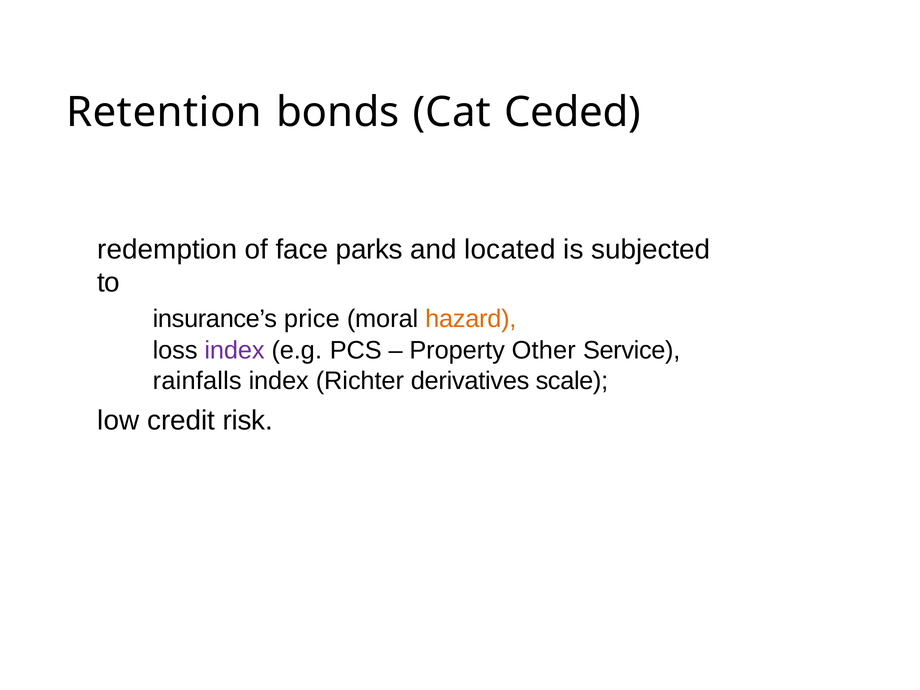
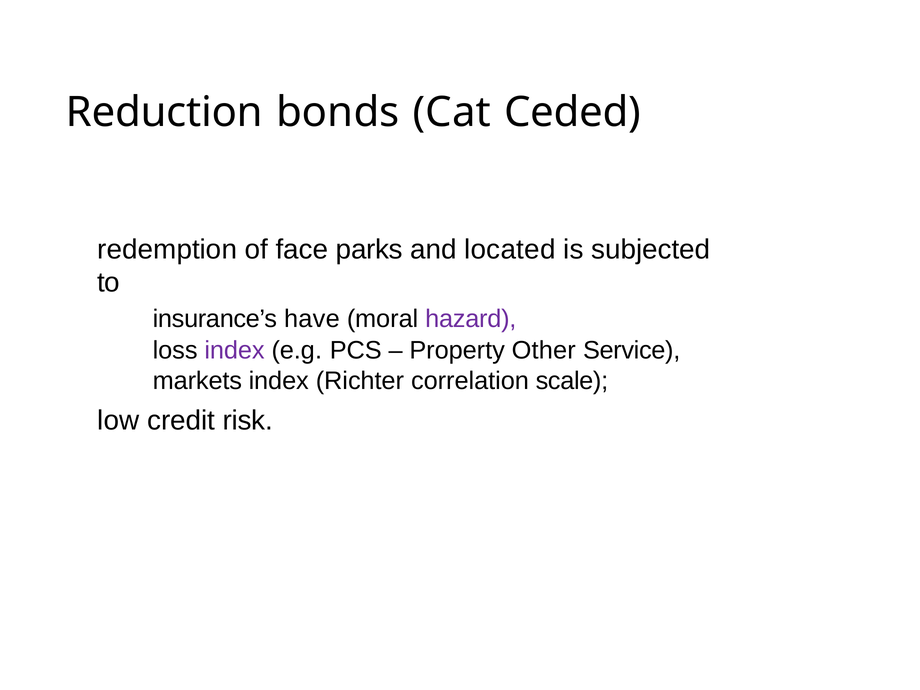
Retention: Retention -> Reduction
price: price -> have
hazard colour: orange -> purple
rainfalls: rainfalls -> markets
derivatives: derivatives -> correlation
